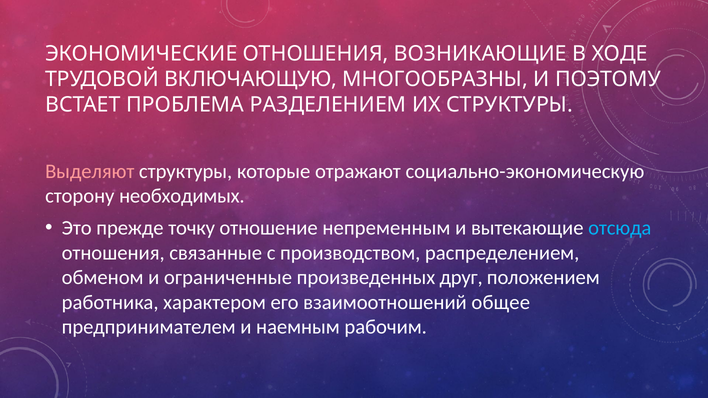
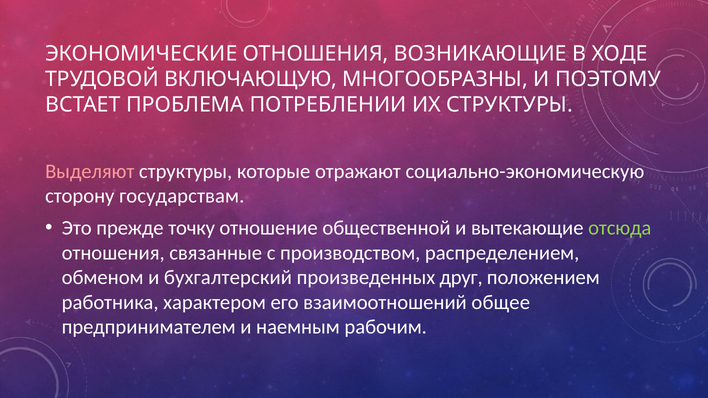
РАЗДЕЛЕНИЕМ: РАЗДЕЛЕНИЕМ -> ПОТРЕБЛЕНИИ
необходимых: необходимых -> государствам
непременным: непременным -> общественной
отсюда colour: light blue -> light green
ограниченные: ограниченные -> бухгалтерский
